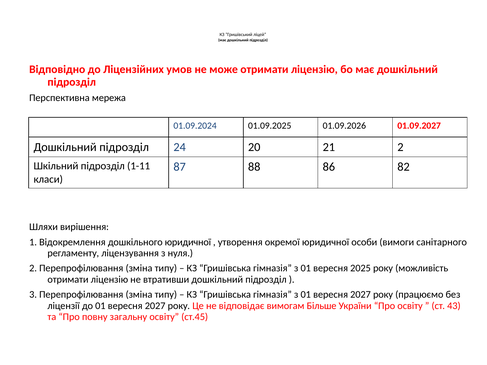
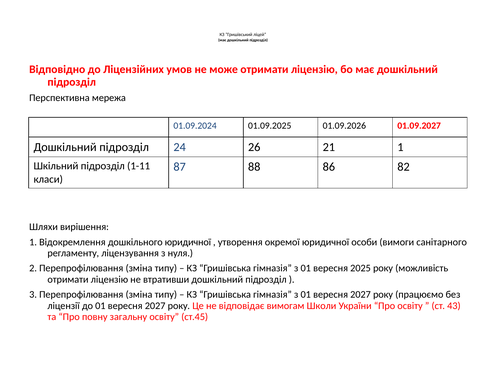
20: 20 -> 26
21 2: 2 -> 1
Більше: Більше -> Школи
